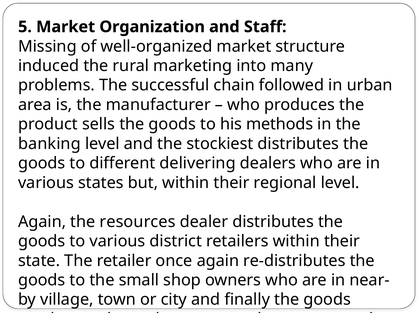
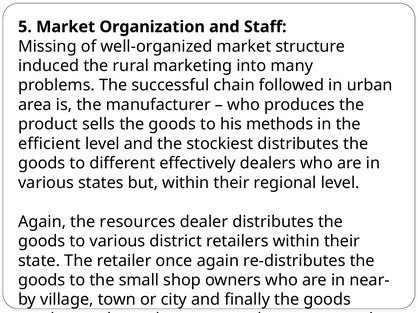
banking: banking -> efficient
delivering: delivering -> effectively
